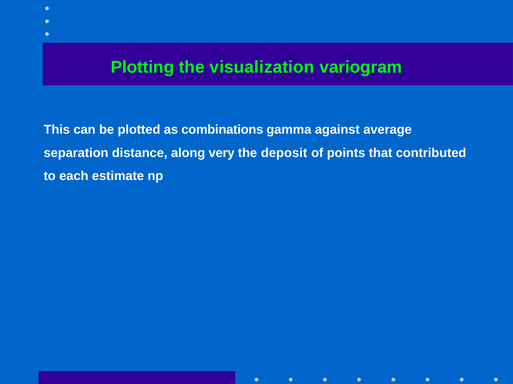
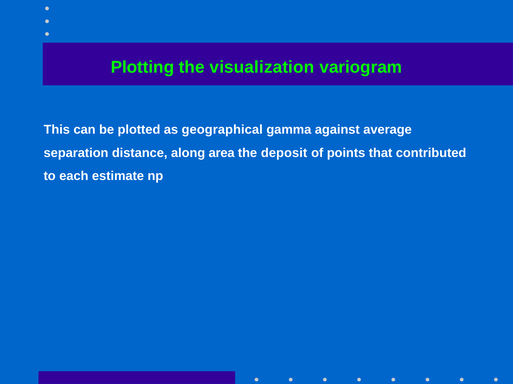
combinations: combinations -> geographical
very: very -> area
